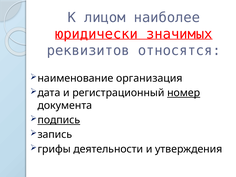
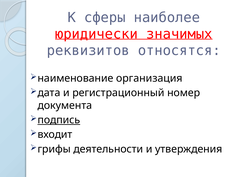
лицом: лицом -> сферы
номер underline: present -> none
запись: запись -> входит
